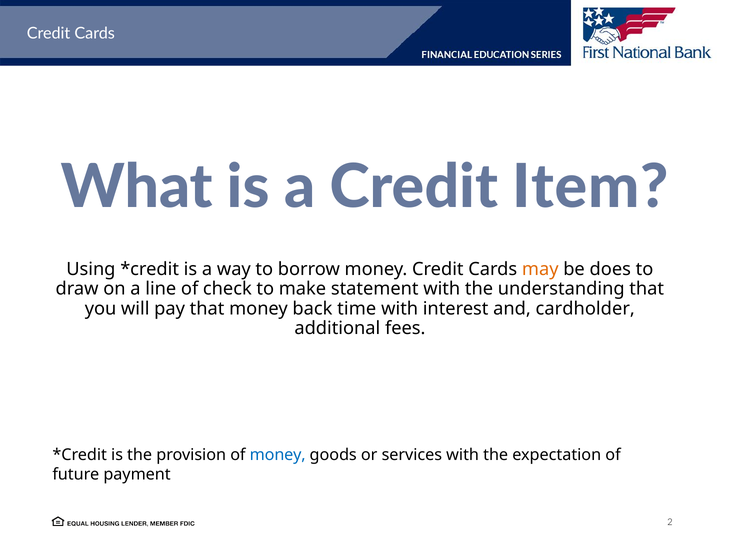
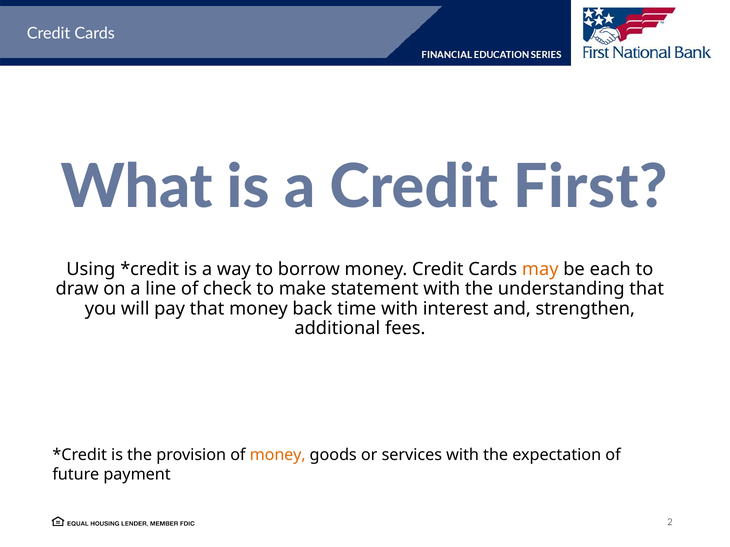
Item: Item -> First
does: does -> each
cardholder: cardholder -> strengthen
money at (278, 455) colour: blue -> orange
